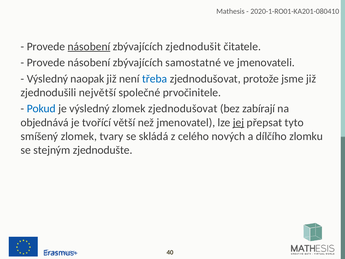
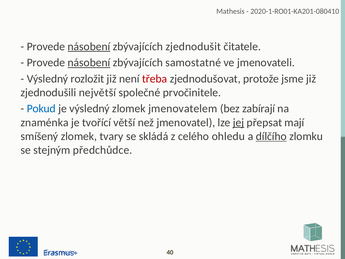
násobení at (89, 63) underline: none -> present
naopak: naopak -> rozložit
třeba colour: blue -> red
zlomek zjednodušovat: zjednodušovat -> jmenovatelem
objednává: objednává -> znaménka
tyto: tyto -> mají
nových: nových -> ohledu
dílčího underline: none -> present
zjednodušte: zjednodušte -> předchůdce
